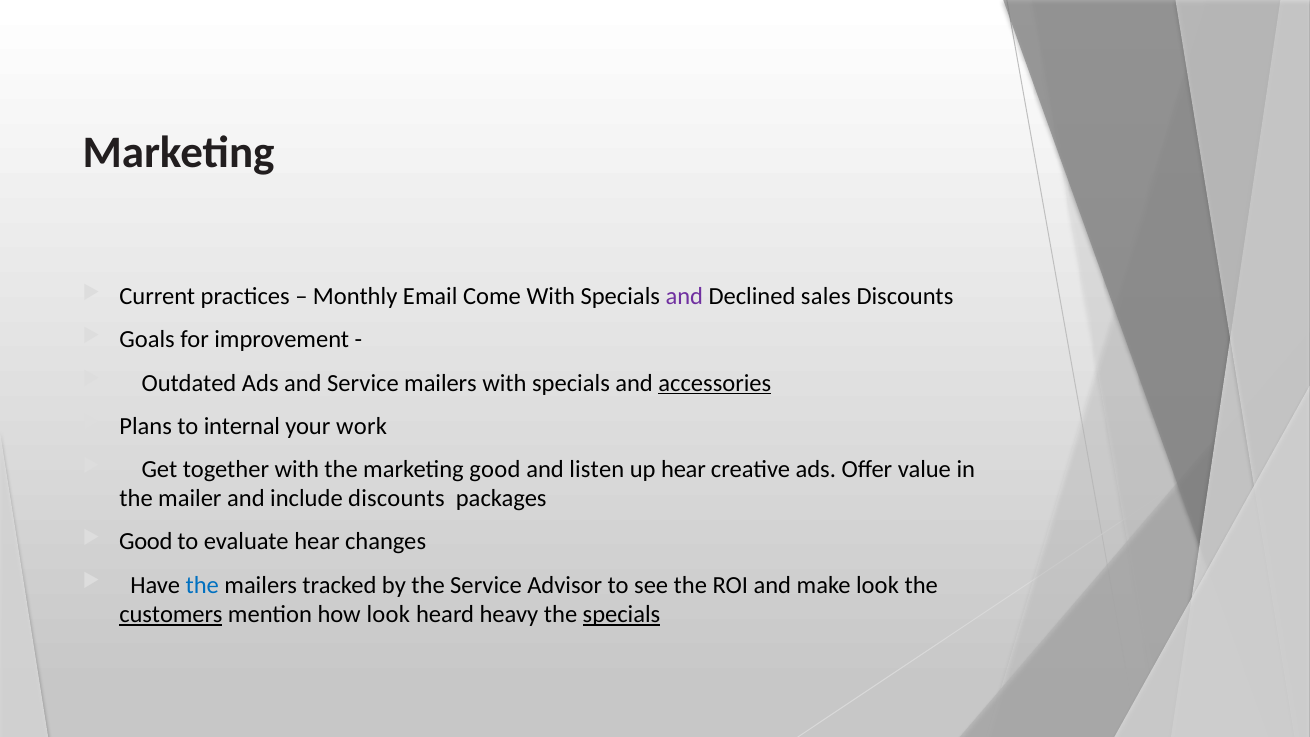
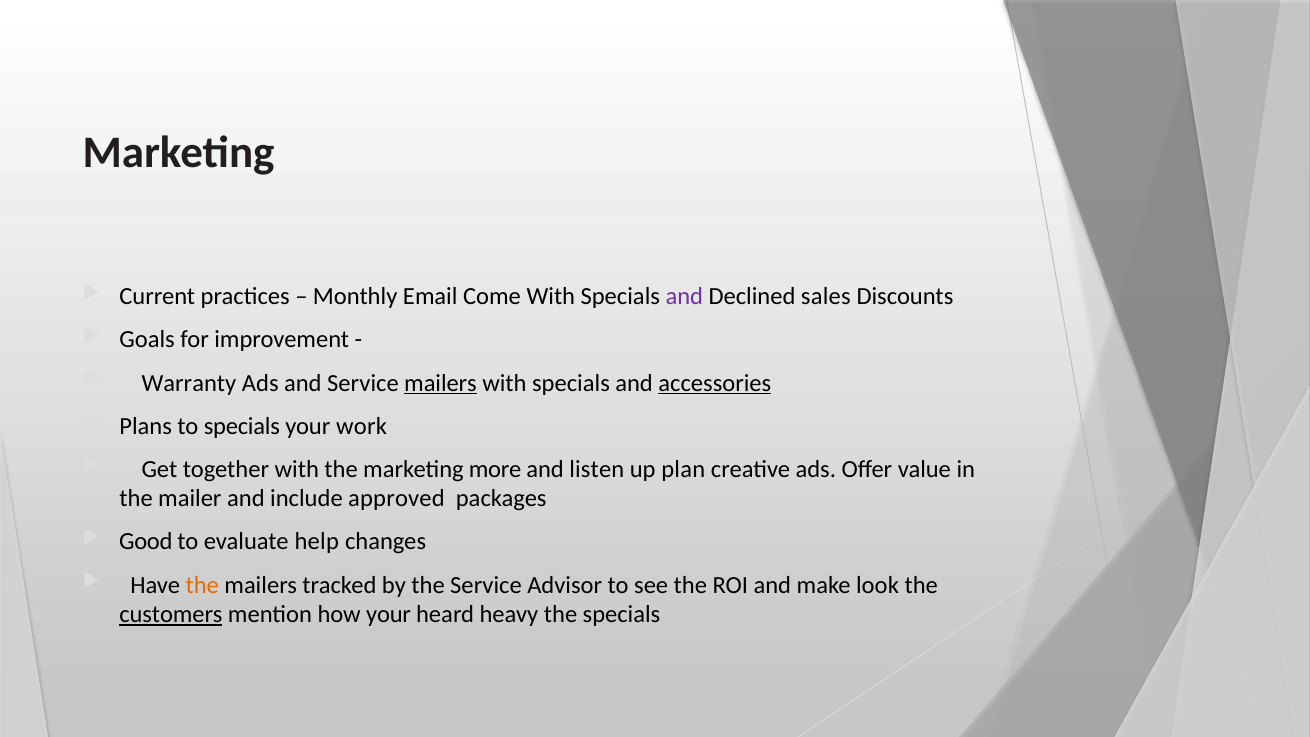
Outdated: Outdated -> Warranty
mailers at (441, 383) underline: none -> present
to internal: internal -> specials
marketing good: good -> more
up hear: hear -> plan
include discounts: discounts -> approved
evaluate hear: hear -> help
the at (202, 585) colour: blue -> orange
how look: look -> your
specials at (621, 614) underline: present -> none
